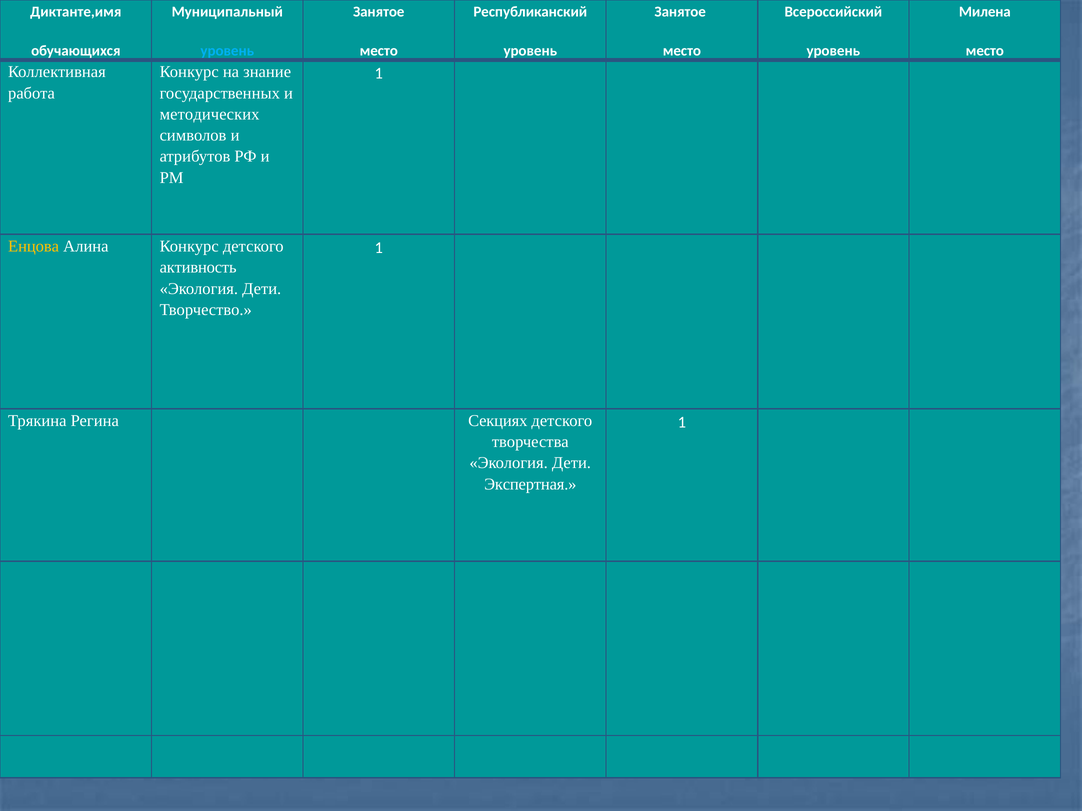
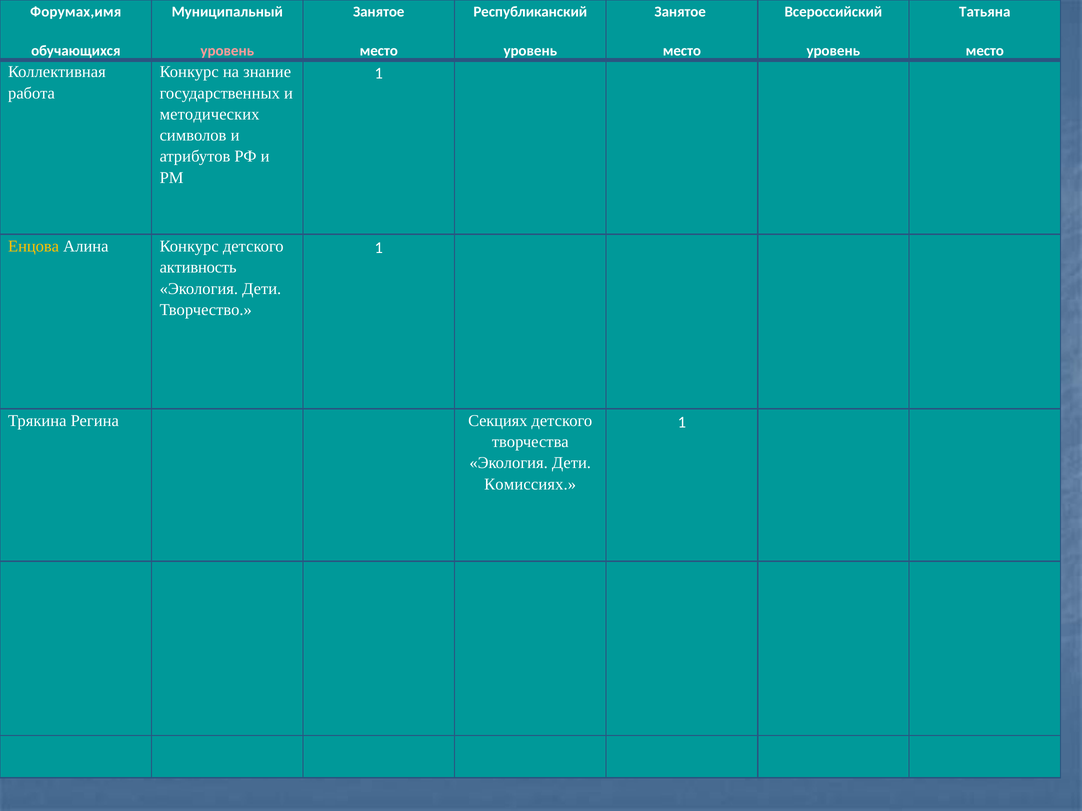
Диктанте,имя: Диктанте,имя -> Форумах,имя
Милена: Милена -> Татьяна
уровень at (227, 51) colour: light blue -> pink
Экспертная: Экспертная -> Комиссиях
